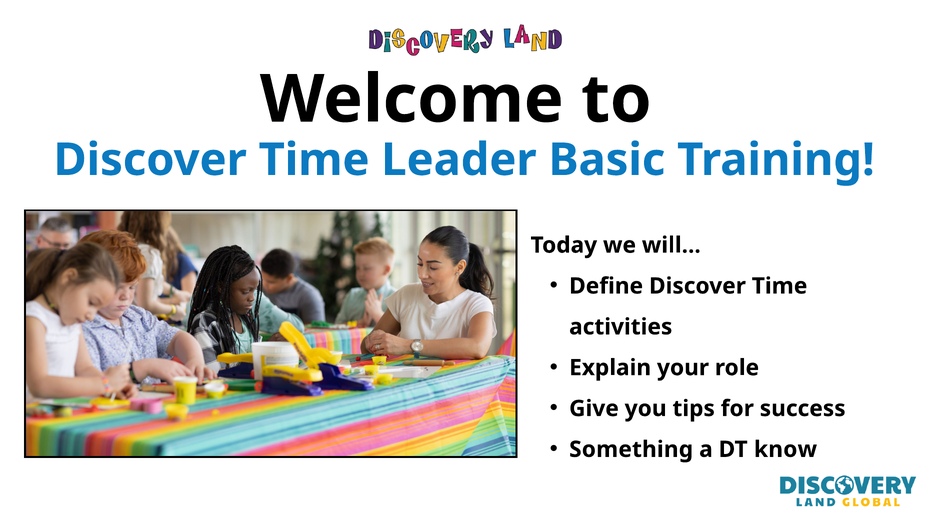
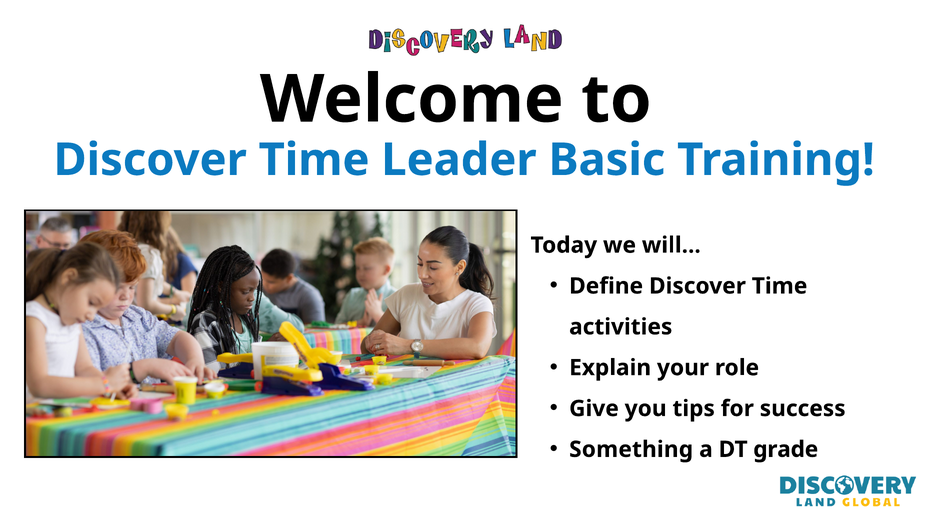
know: know -> grade
